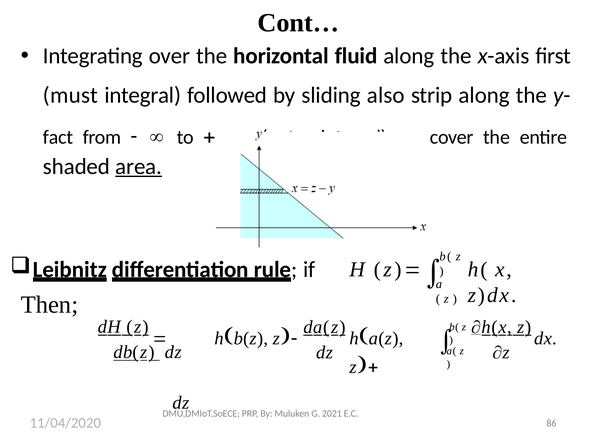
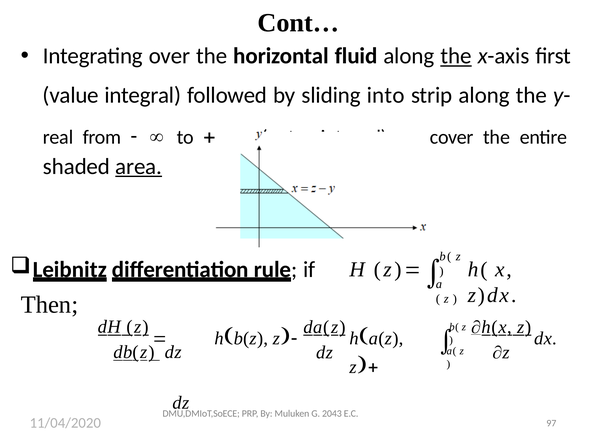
the at (456, 56) underline: none -> present
must: must -> value
also: also -> into
fact: fact -> real
2021: 2021 -> 2043
86: 86 -> 97
